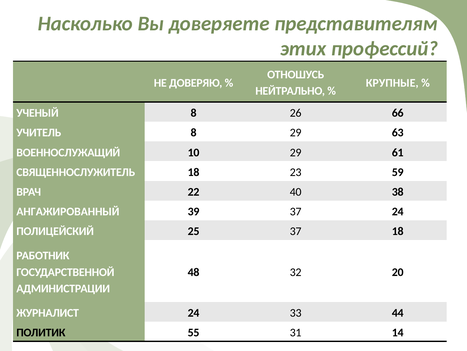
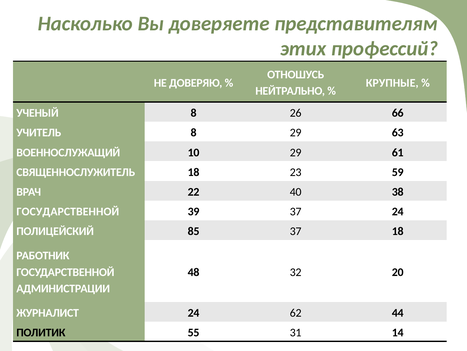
АНГАЖИРОВАННЫЙ at (68, 211): АНГАЖИРОВАННЫЙ -> ГОСУДАРСТВЕННОЙ
25: 25 -> 85
33: 33 -> 62
